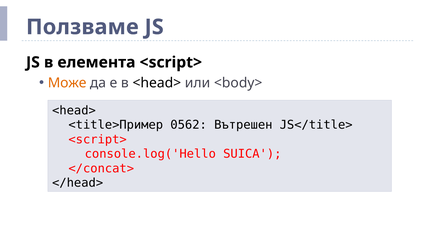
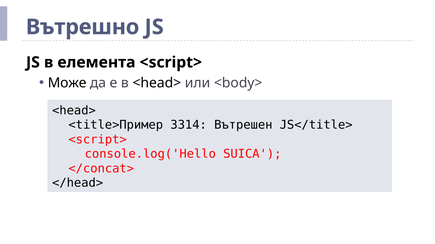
Ползваме: Ползваме -> Вътрешно
Може colour: orange -> black
0562: 0562 -> 3314
